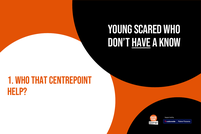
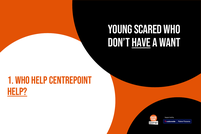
know: know -> want
Who That: That -> Help
help at (17, 92) underline: none -> present
